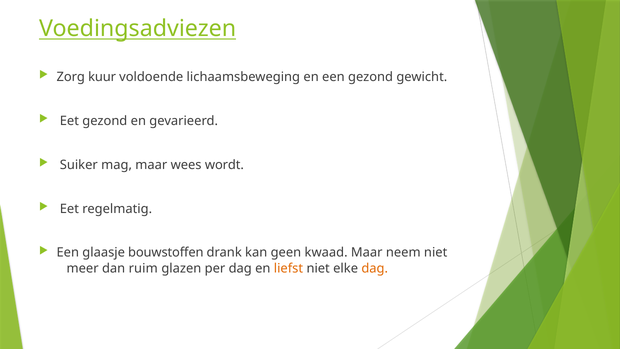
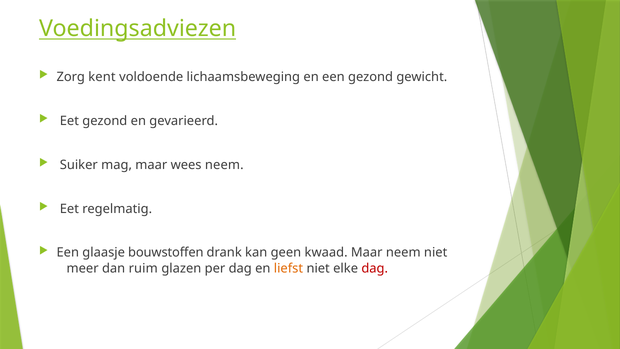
kuur: kuur -> kent
wees wordt: wordt -> neem
dag at (375, 268) colour: orange -> red
